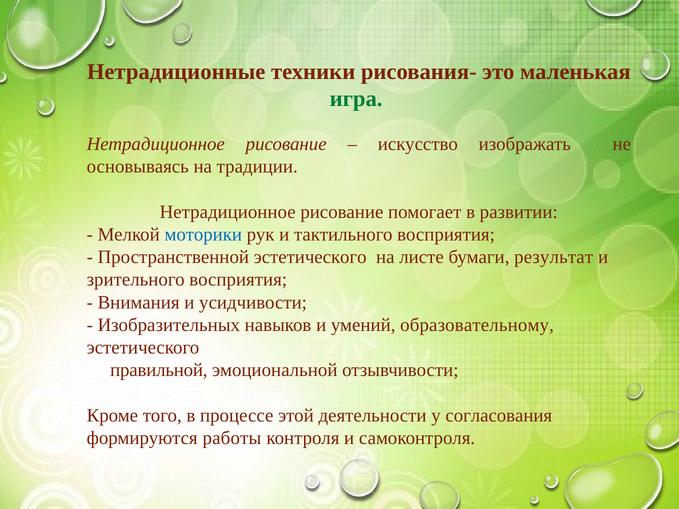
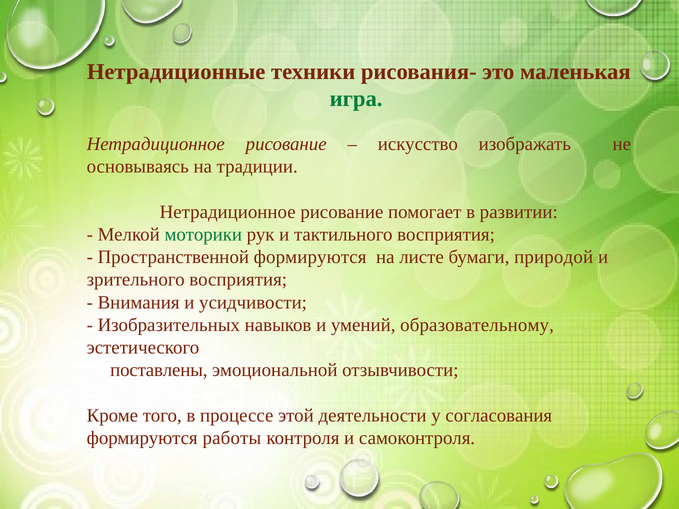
моторики colour: blue -> green
Пространственной эстетического: эстетического -> формируются
результат: результат -> природой
правильной: правильной -> поставлены
